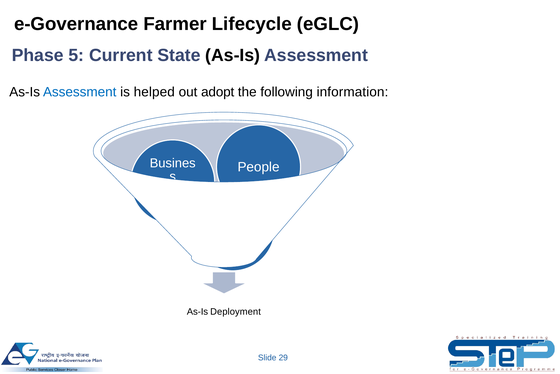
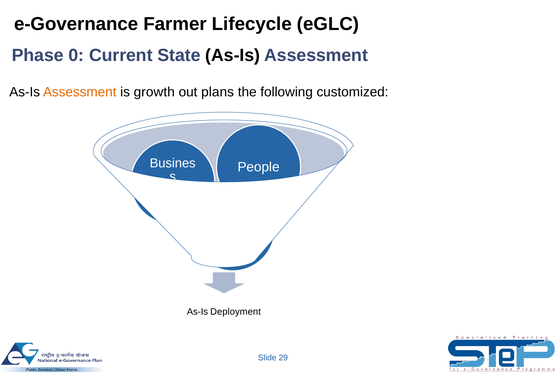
5: 5 -> 0
Assessment at (80, 92) colour: blue -> orange
helped: helped -> growth
adopt: adopt -> plans
information: information -> customized
